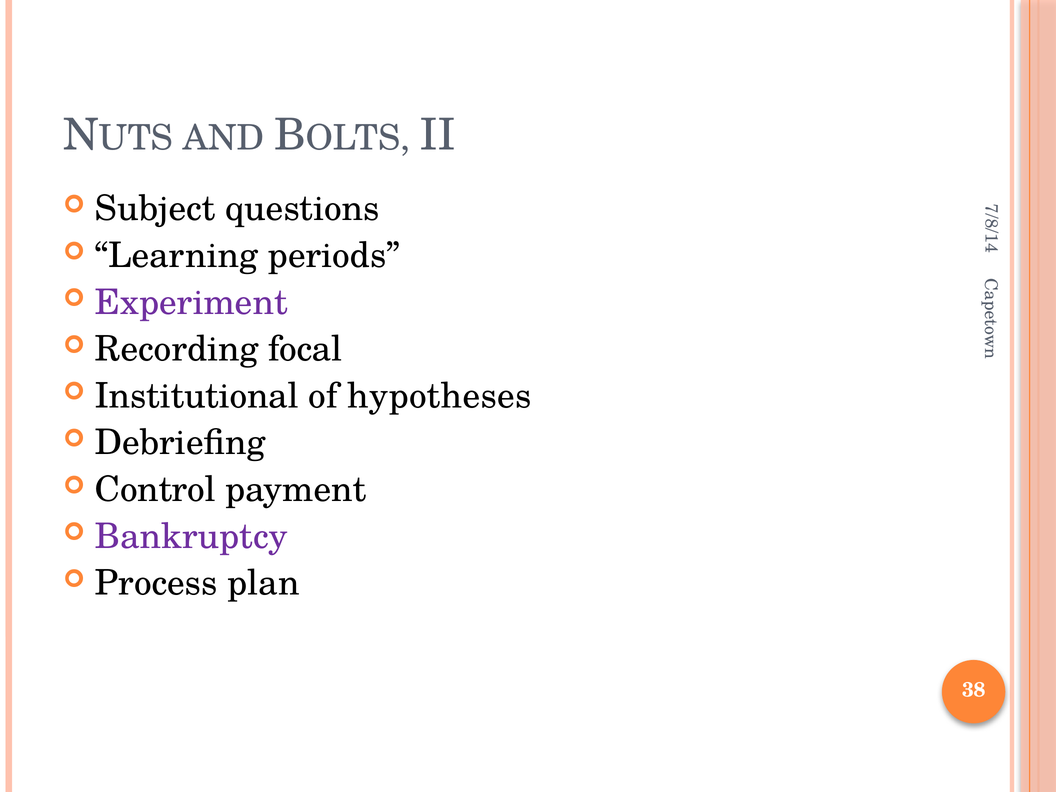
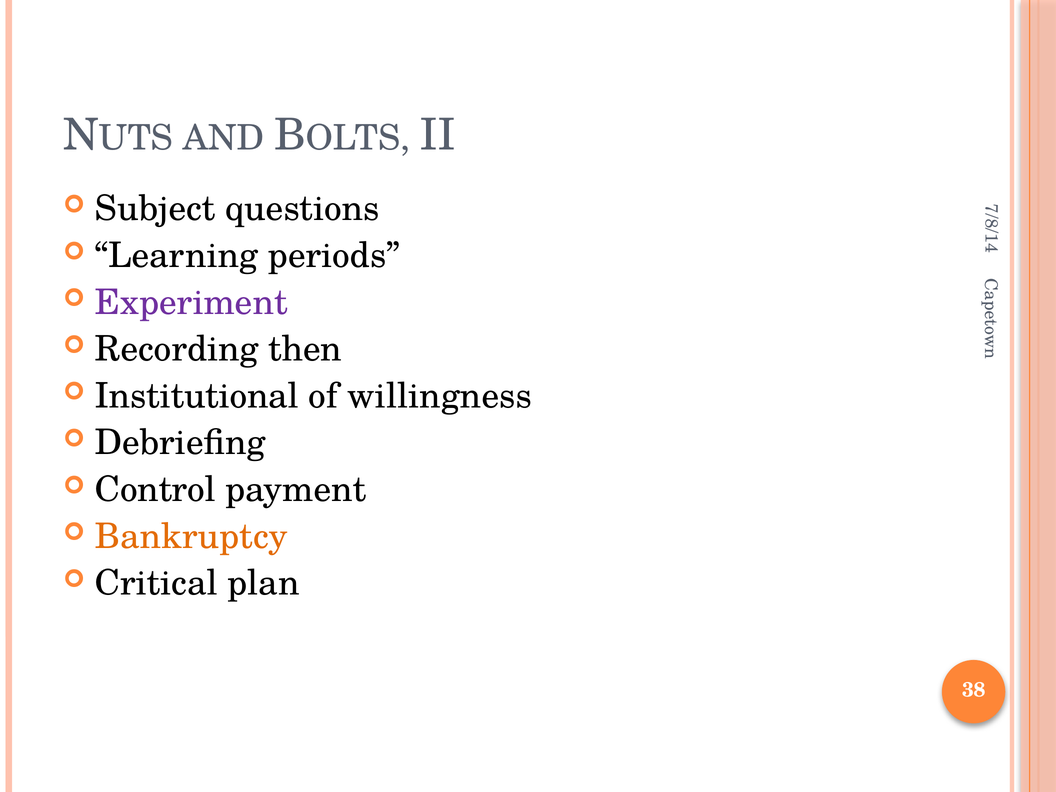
focal: focal -> then
hypotheses: hypotheses -> willingness
Bankruptcy colour: purple -> orange
Process: Process -> Critical
